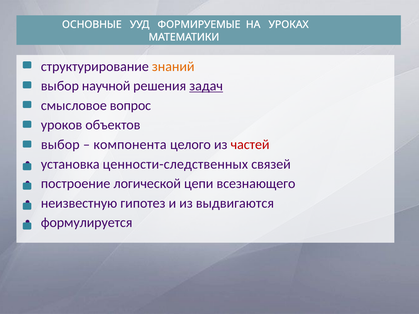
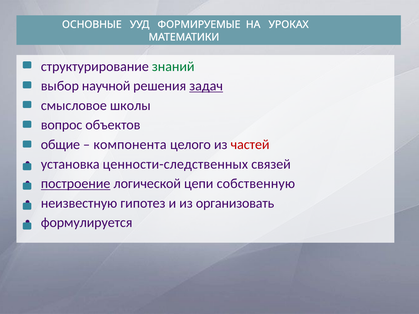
знаний colour: orange -> green
вопрос: вопрос -> школы
уроков: уроков -> вопрос
выбор at (60, 145): выбор -> общие
построение underline: none -> present
всезнающего: всезнающего -> собственную
выдвигаются: выдвигаются -> организовать
